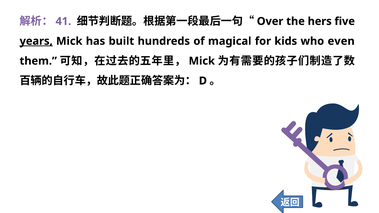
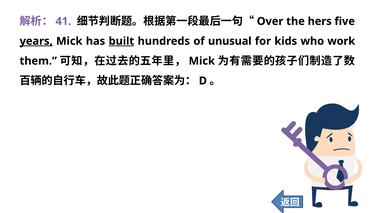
built underline: none -> present
magical: magical -> unusual
even: even -> work
